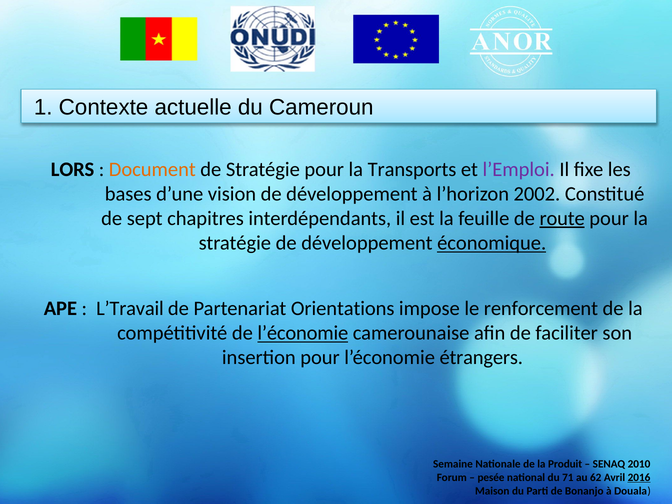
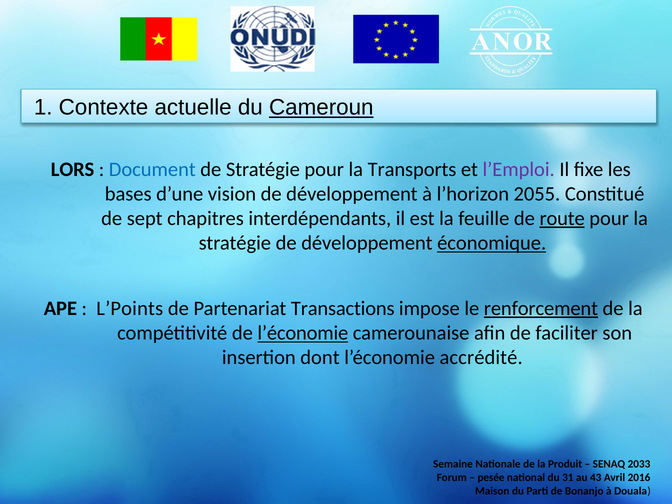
Cameroun underline: none -> present
Document colour: orange -> blue
2002: 2002 -> 2055
L’Travail: L’Travail -> L’Points
Orientations: Orientations -> Transactions
renforcement underline: none -> present
insertion pour: pour -> dont
étrangers: étrangers -> accrédité
2010: 2010 -> 2033
71: 71 -> 31
62: 62 -> 43
2016 underline: present -> none
